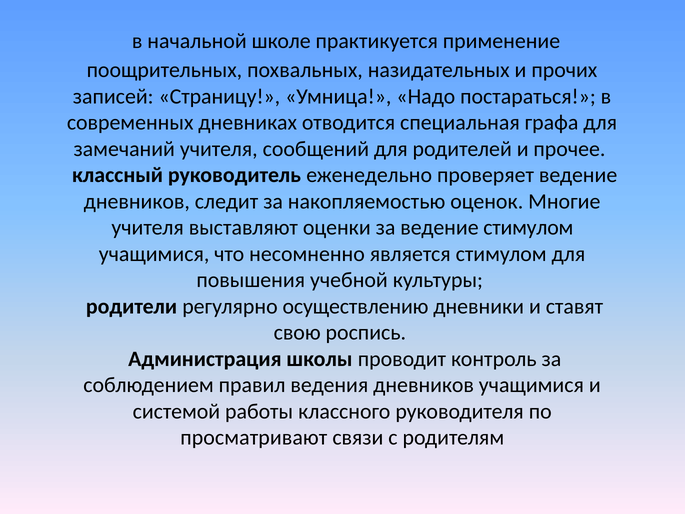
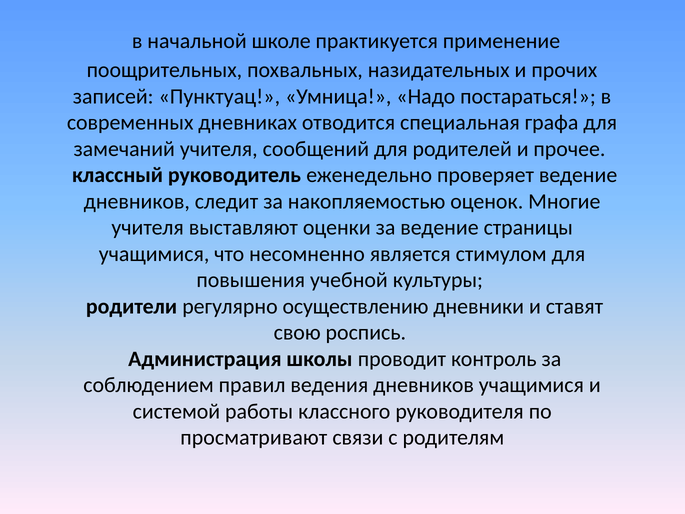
Страницу: Страницу -> Пунктуац
ведение стимулом: стимулом -> страницы
